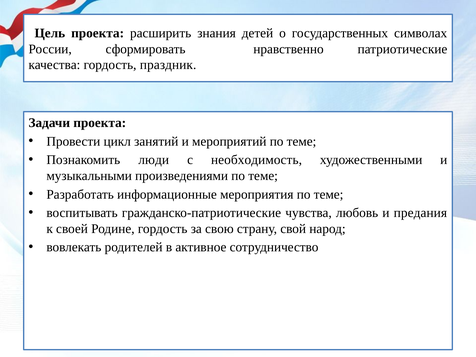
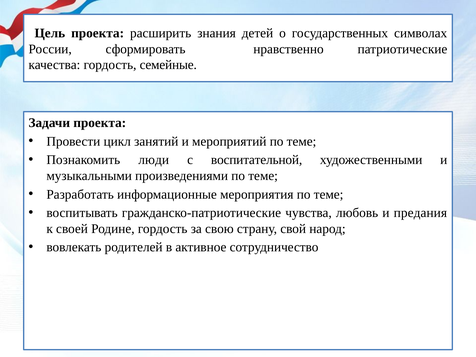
праздник: праздник -> семейные
необходимость: необходимость -> воспитательной
